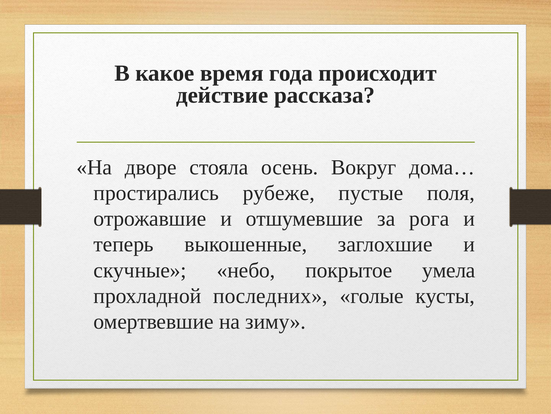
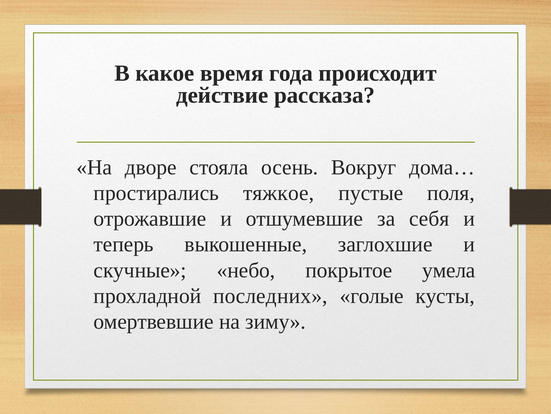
рубеже: рубеже -> тяжкое
рога: рога -> себя
